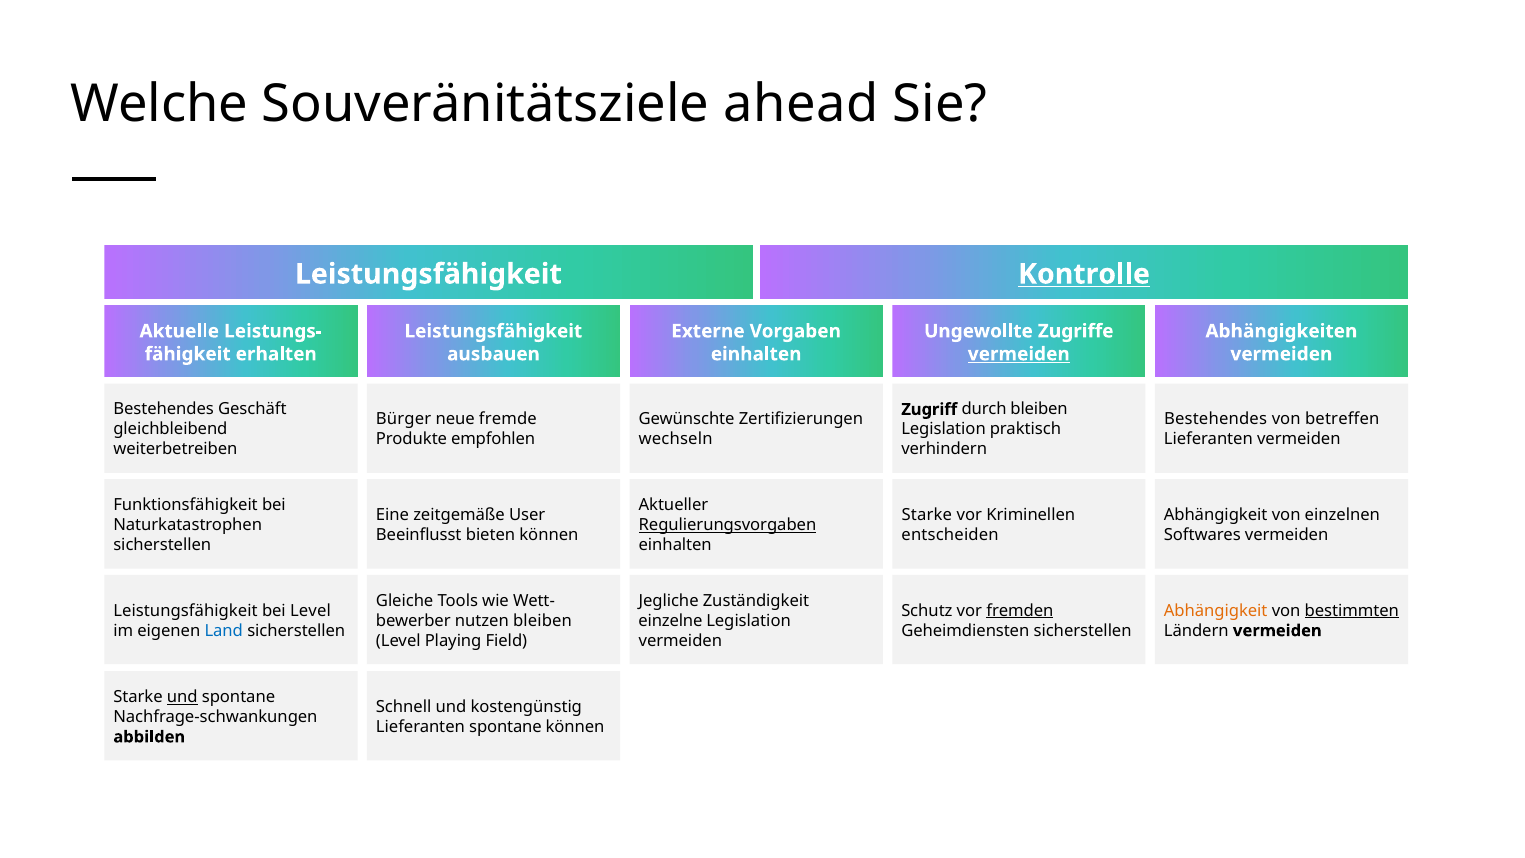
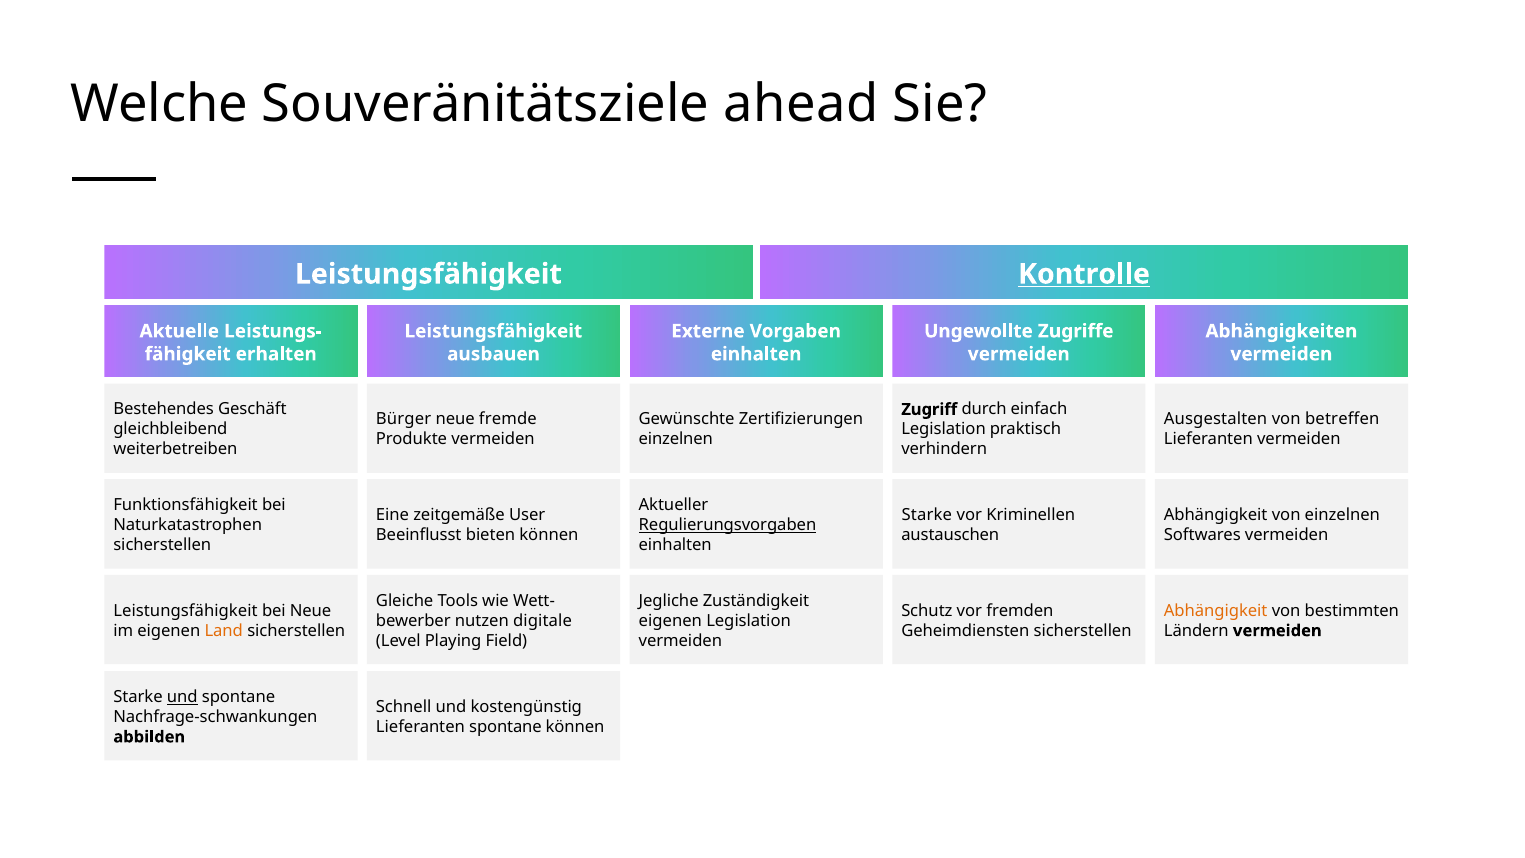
vermeiden at (1019, 354) underline: present -> none
durch bleiben: bleiben -> einfach
Bestehendes at (1216, 419): Bestehendes -> Ausgestalten
Produkte empfohlen: empfohlen -> vermeiden
wechseln at (676, 439): wechseln -> einzelnen
entscheiden: entscheiden -> austauschen
bei Level: Level -> Neue
fremden underline: present -> none
bestimmten underline: present -> none
nutzen bleiben: bleiben -> digitale
einzelne at (670, 621): einzelne -> eigenen
Land colour: blue -> orange
